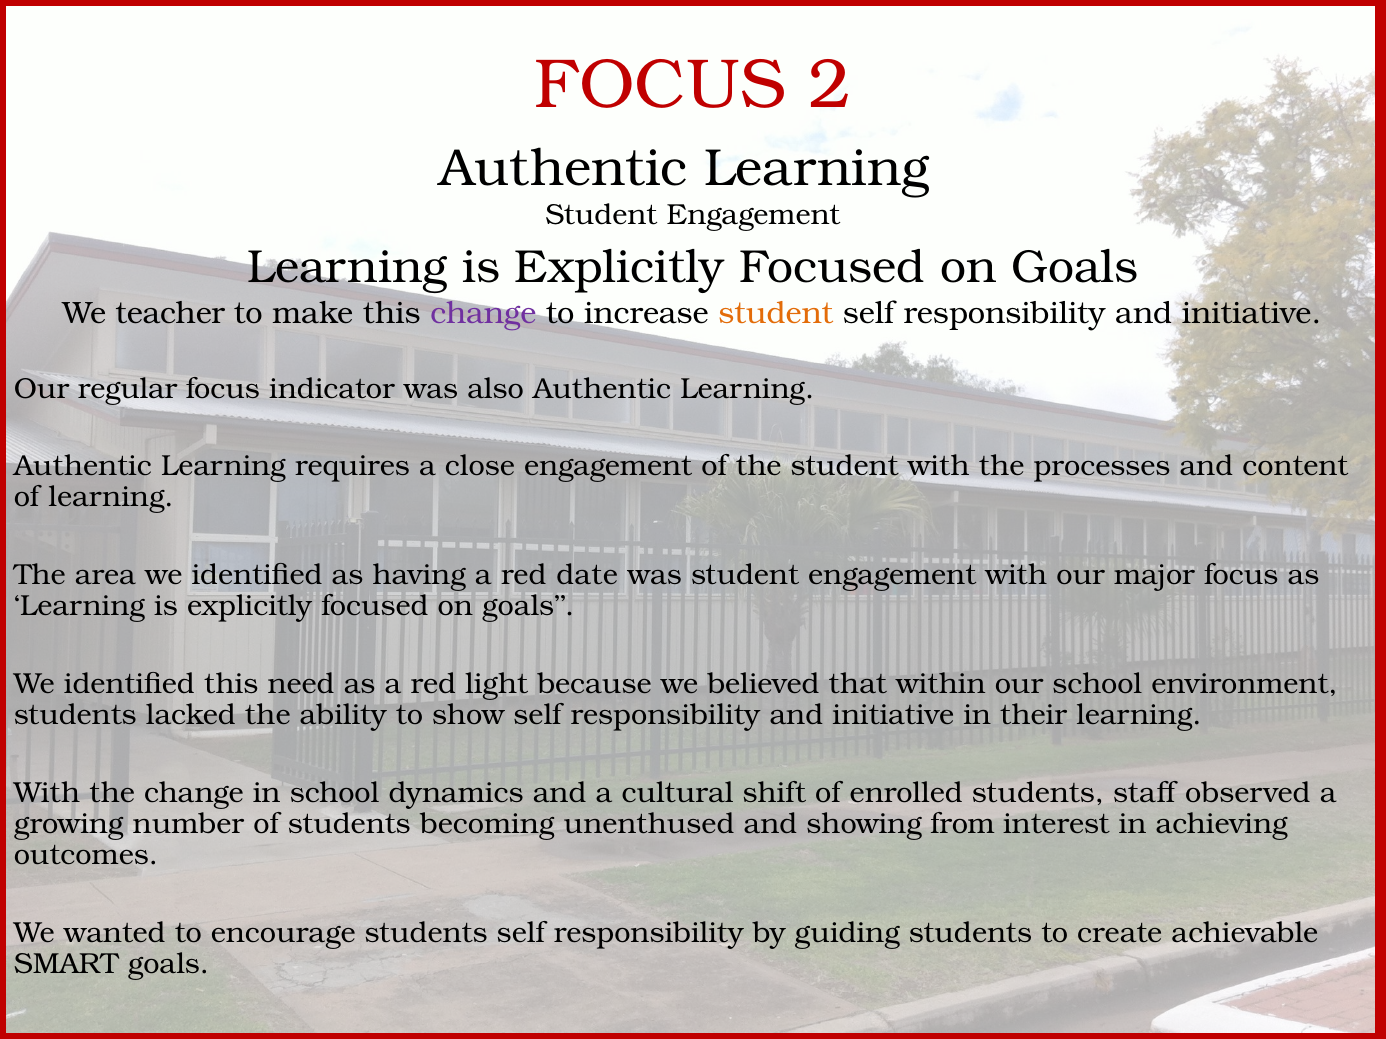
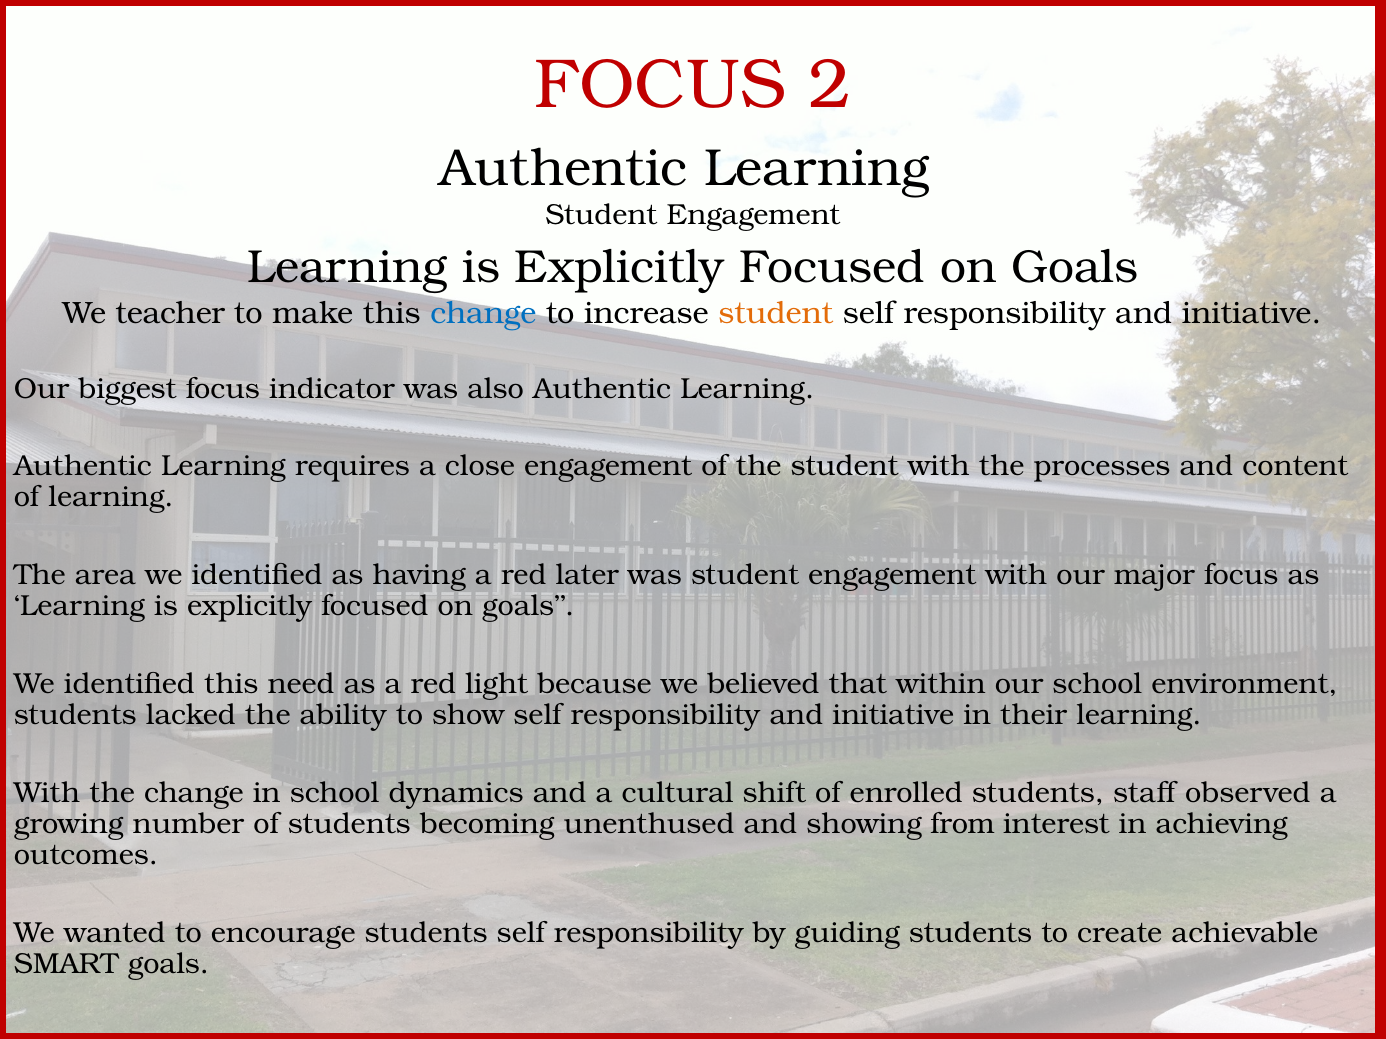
change at (483, 313) colour: purple -> blue
regular: regular -> biggest
date: date -> later
